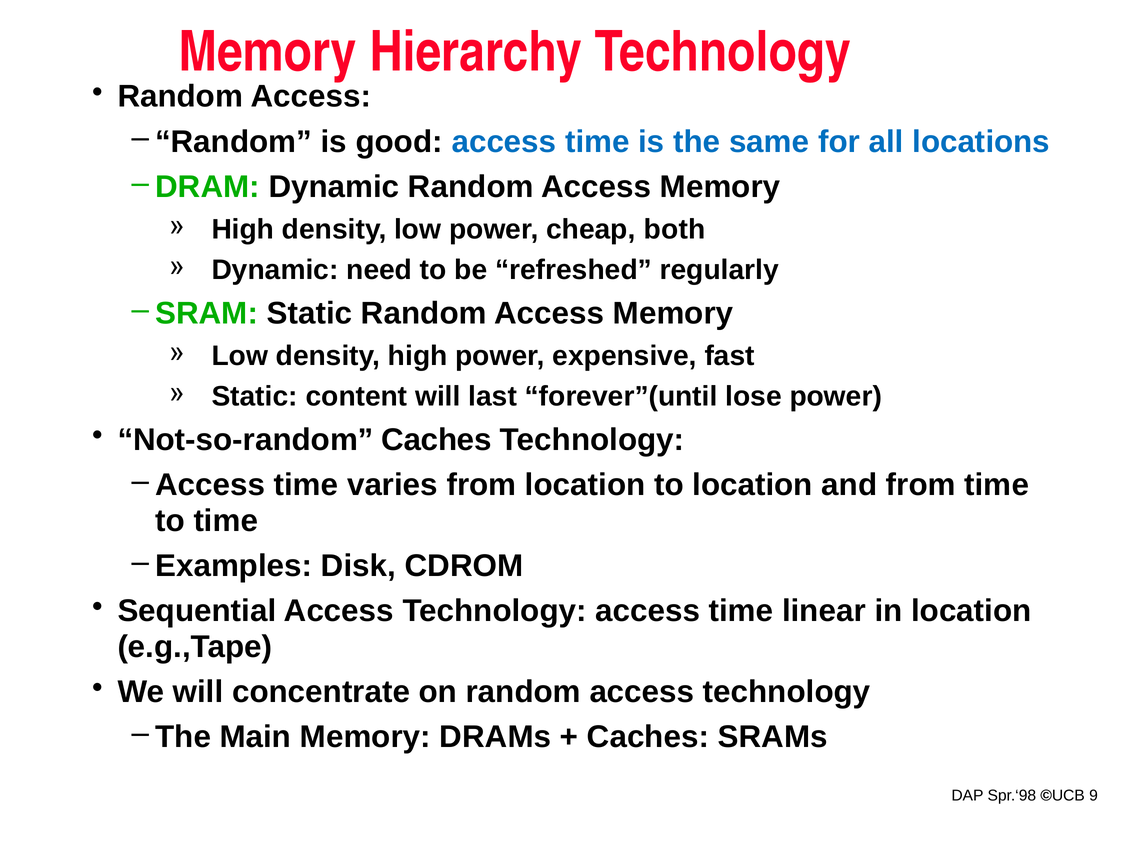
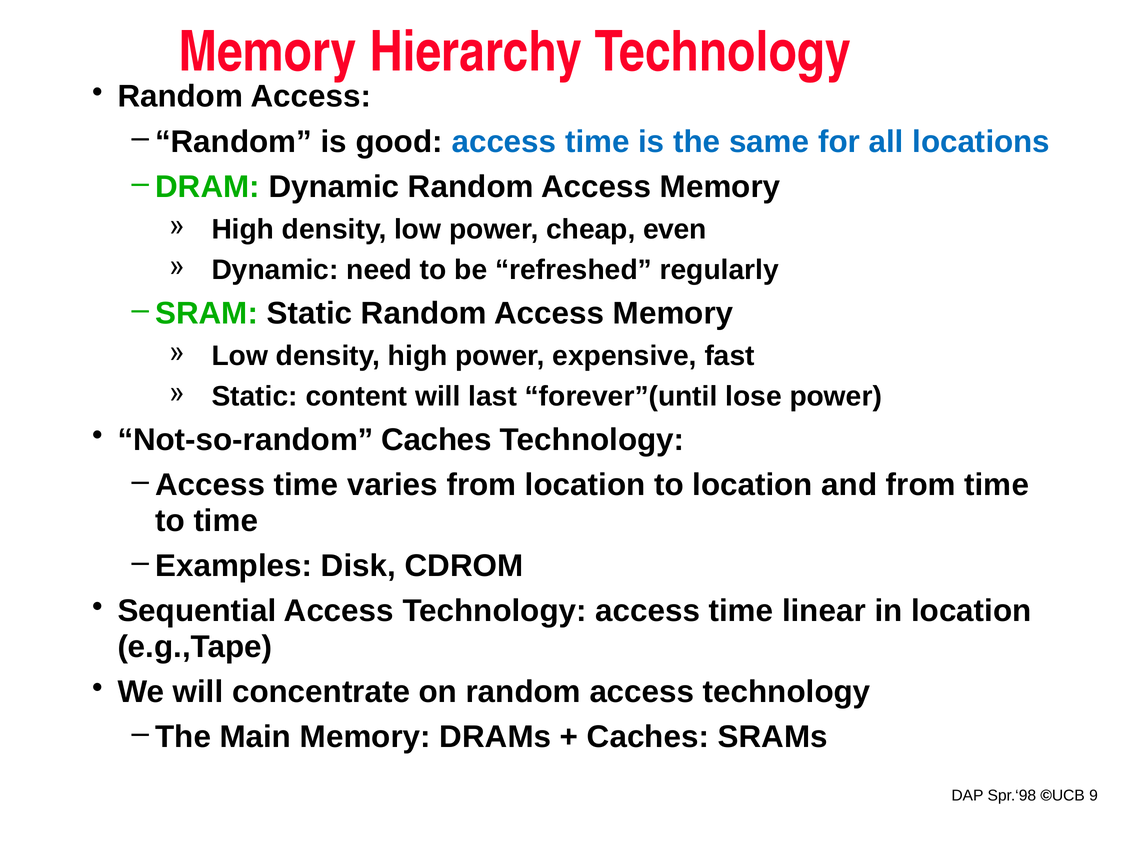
both: both -> even
